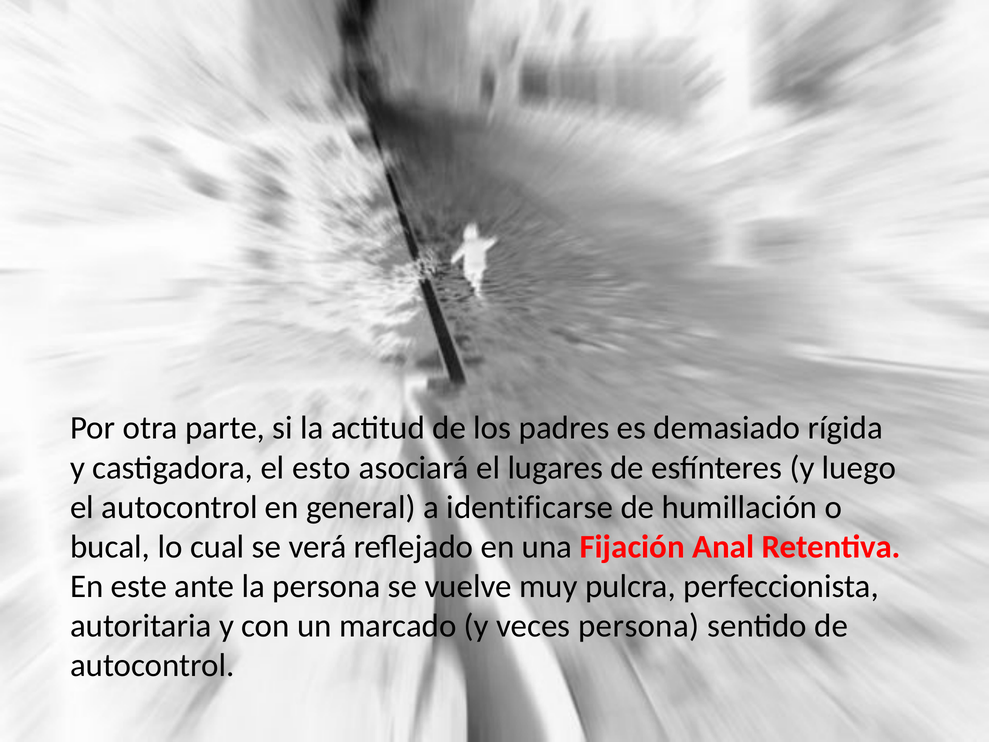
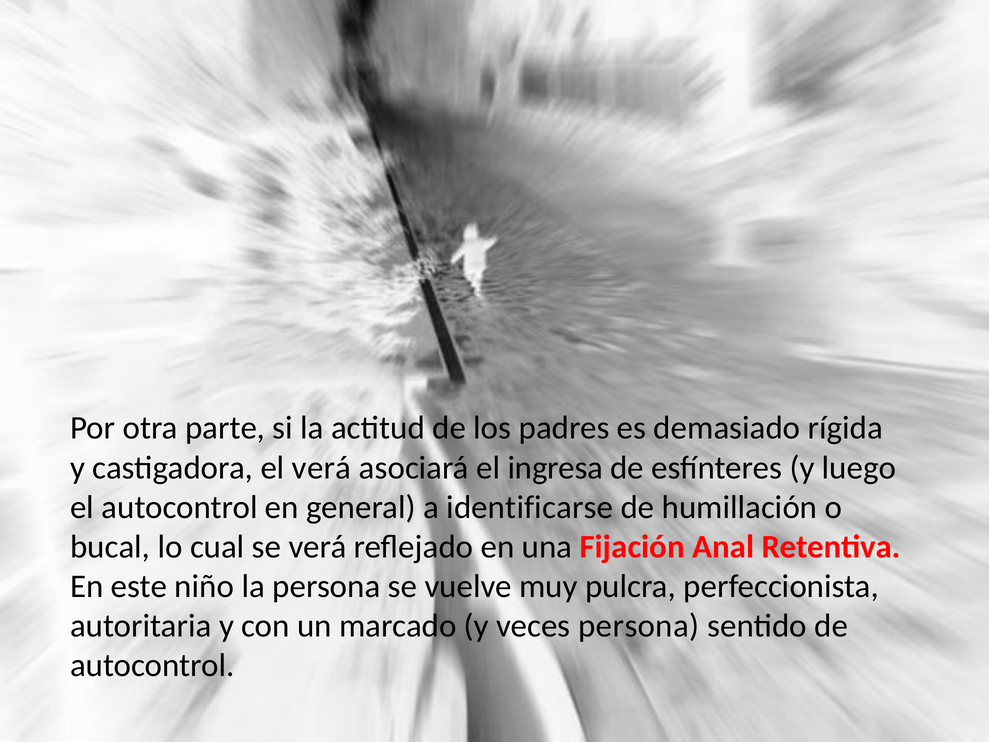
el esto: esto -> verá
lugares: lugares -> ingresa
ante: ante -> niño
